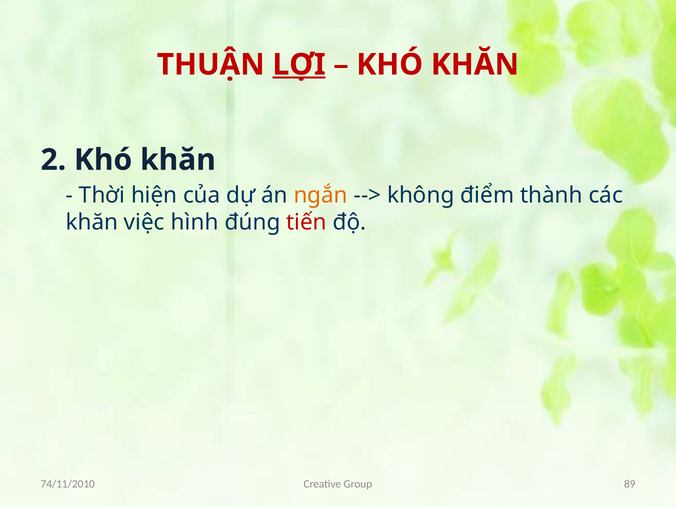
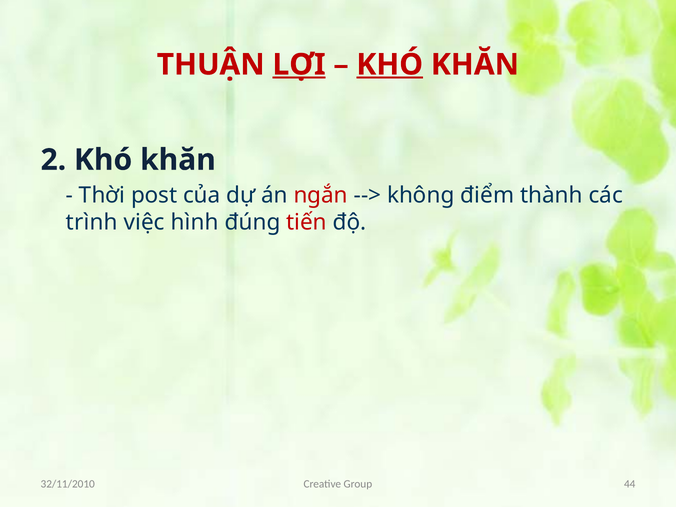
KHÓ at (390, 65) underline: none -> present
hiện: hiện -> post
ngắn colour: orange -> red
khăn at (92, 222): khăn -> trình
89: 89 -> 44
74/11/2010: 74/11/2010 -> 32/11/2010
